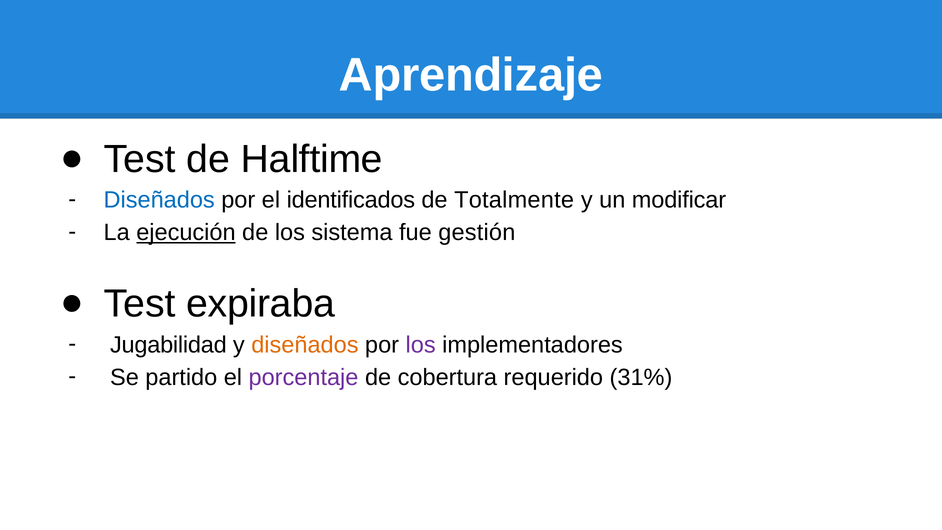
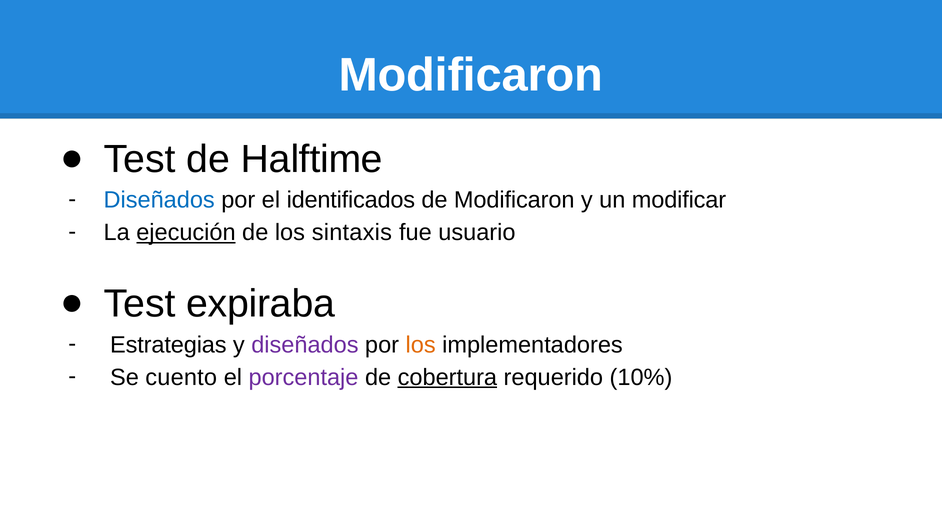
Aprendizaje at (471, 75): Aprendizaje -> Modificaron
de Totalmente: Totalmente -> Modificaron
sistema: sistema -> sintaxis
gestión: gestión -> usuario
Jugabilidad: Jugabilidad -> Estrategias
diseñados at (305, 345) colour: orange -> purple
los at (421, 345) colour: purple -> orange
partido: partido -> cuento
cobertura underline: none -> present
31%: 31% -> 10%
